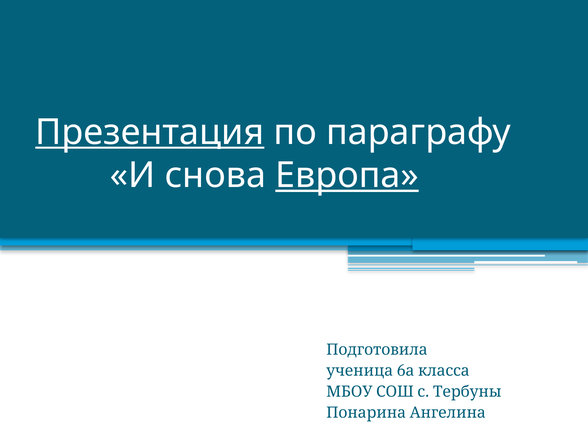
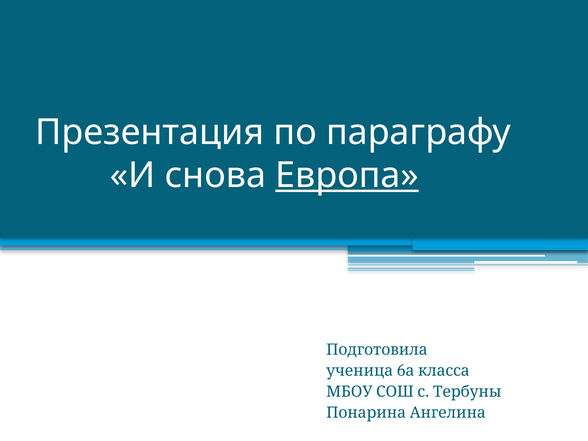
Презентация underline: present -> none
